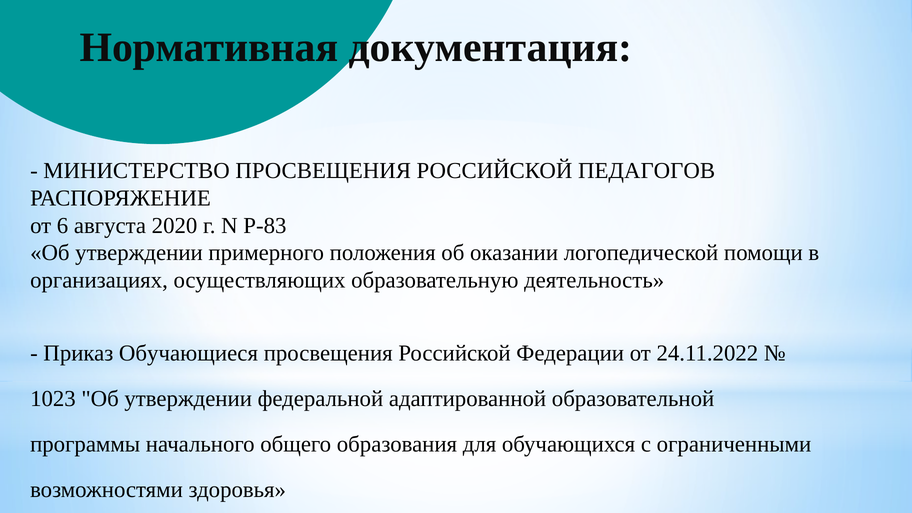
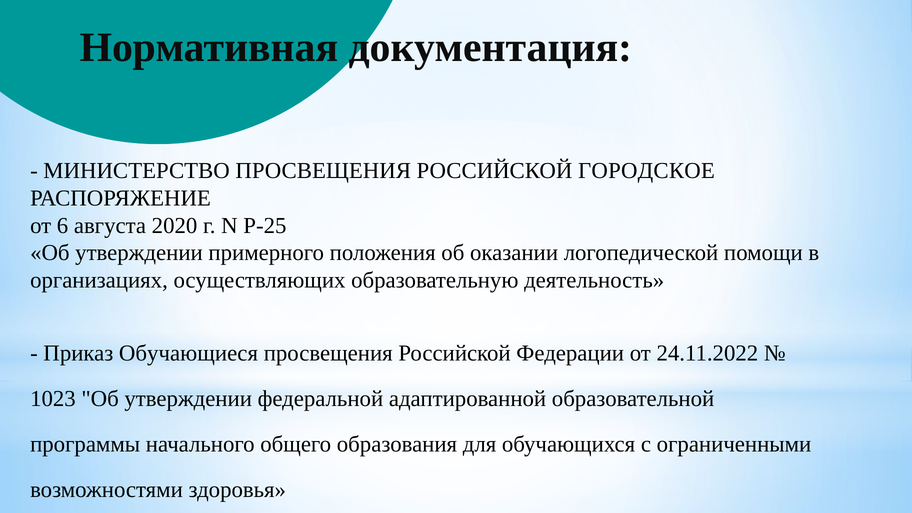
ПЕДАГОГОВ: ПЕДАГОГОВ -> ГОРОДСКОЕ
Р-83: Р-83 -> Р-25
